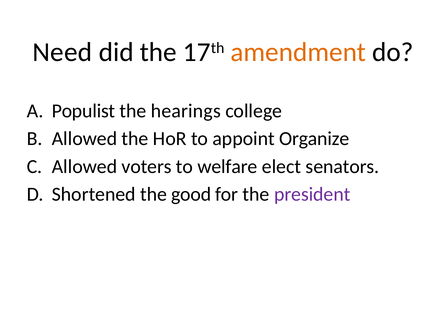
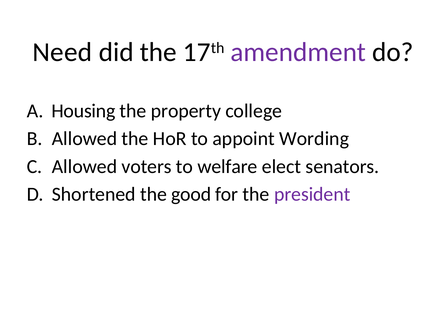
amendment colour: orange -> purple
Populist: Populist -> Housing
hearings: hearings -> property
Organize: Organize -> Wording
